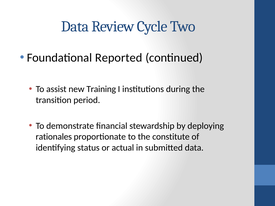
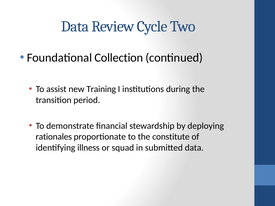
Reported: Reported -> Collection
status: status -> illness
actual: actual -> squad
